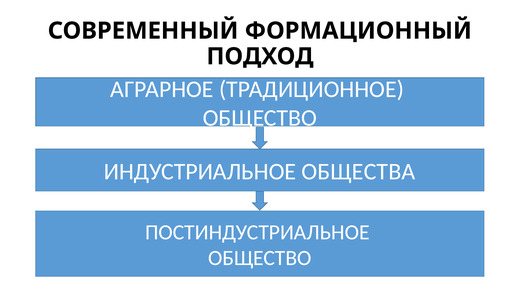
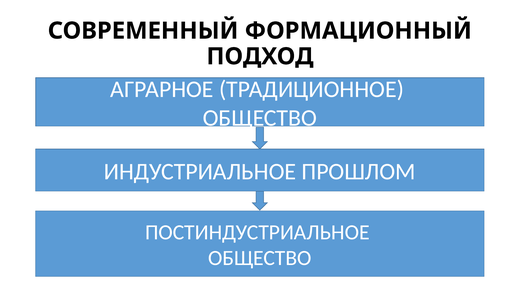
ОБЩЕСТВА: ОБЩЕСТВА -> ПРОШЛОМ
